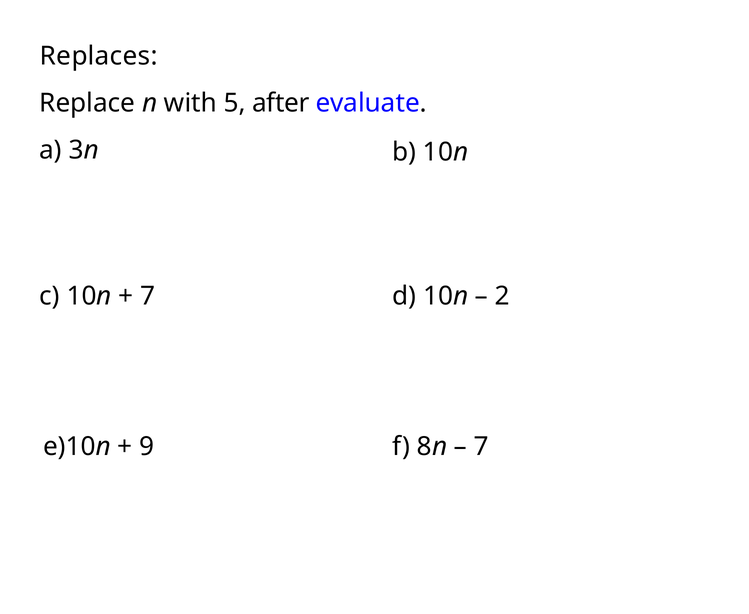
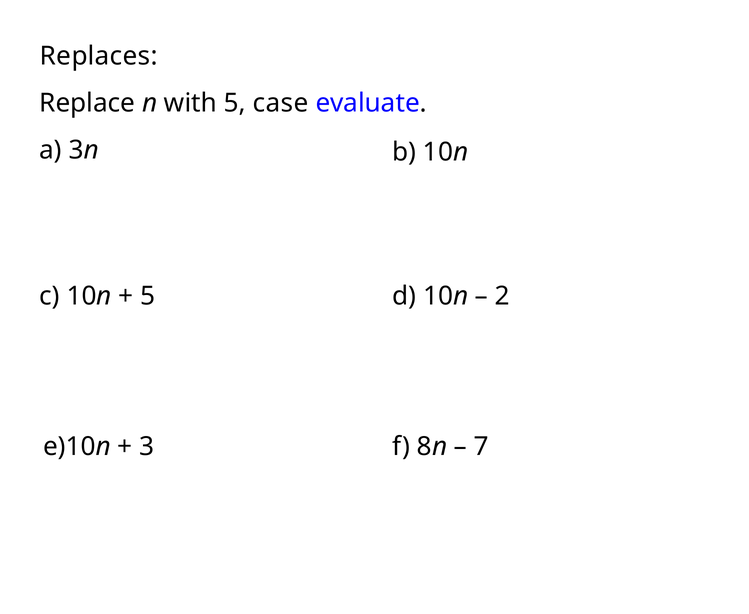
after: after -> case
7 at (148, 296): 7 -> 5
9: 9 -> 3
